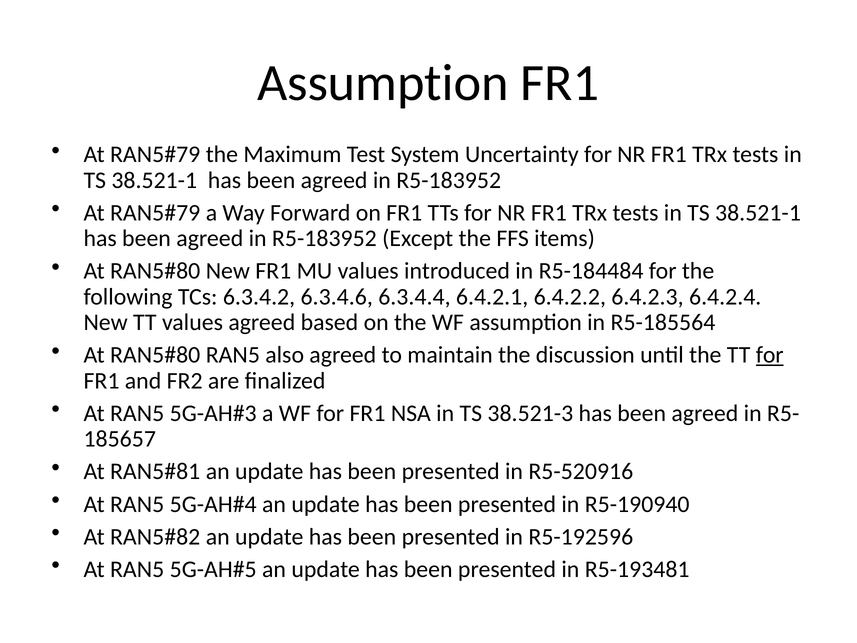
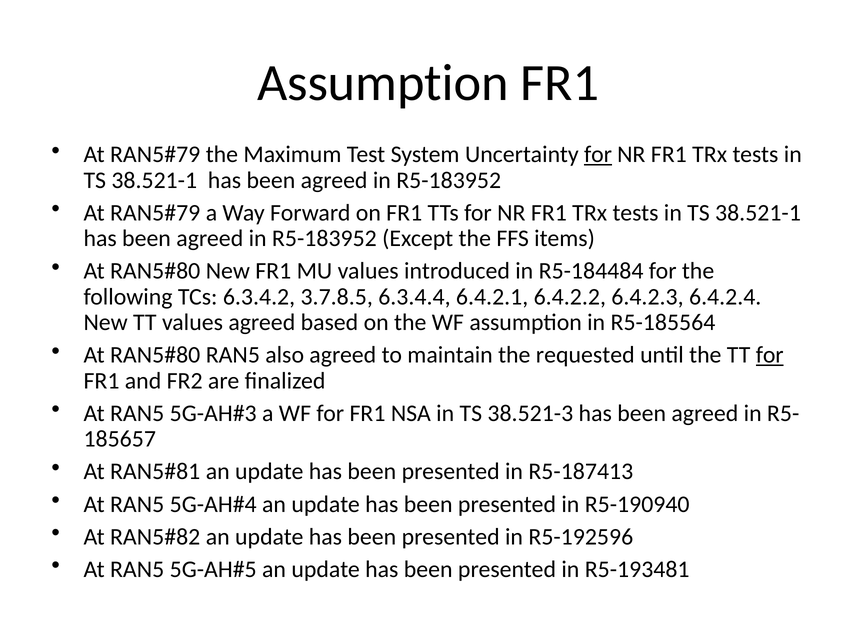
for at (598, 154) underline: none -> present
6.3.4.6: 6.3.4.6 -> 3.7.8.5
discussion: discussion -> requested
R5-520916: R5-520916 -> R5-187413
